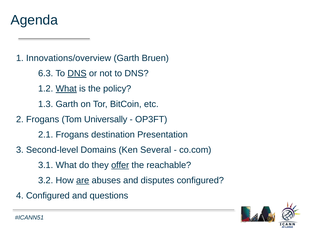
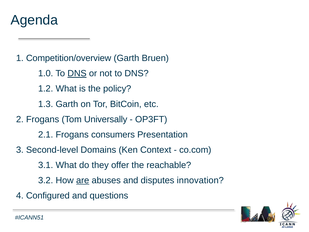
Innovations/overview: Innovations/overview -> Competition/overview
6.3: 6.3 -> 1.0
What at (66, 89) underline: present -> none
destination: destination -> consumers
Several: Several -> Context
offer underline: present -> none
disputes configured: configured -> innovation
